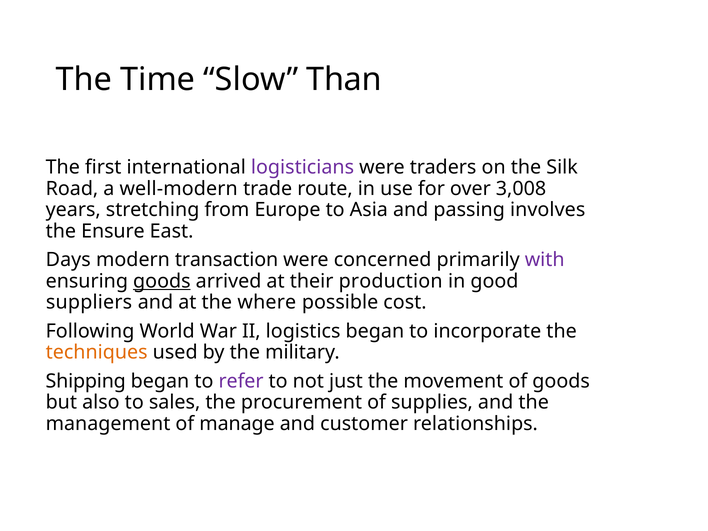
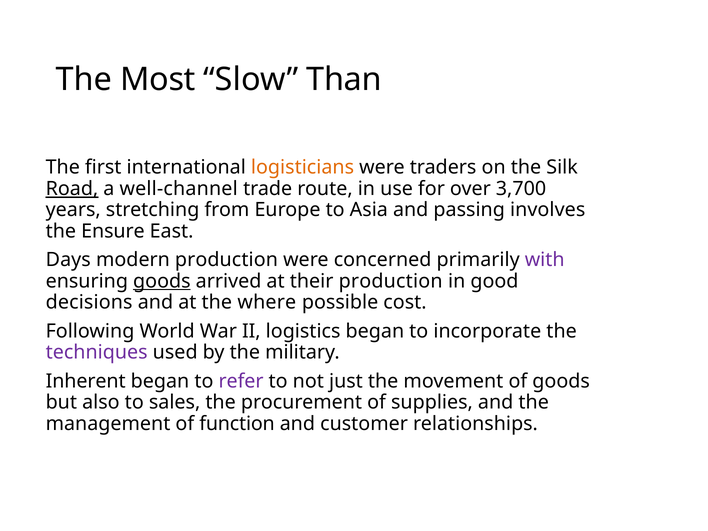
Time: Time -> Most
logisticians colour: purple -> orange
Road underline: none -> present
well-modern: well-modern -> well-channel
3,008: 3,008 -> 3,700
modern transaction: transaction -> production
suppliers: suppliers -> decisions
techniques colour: orange -> purple
Shipping: Shipping -> Inherent
manage: manage -> function
